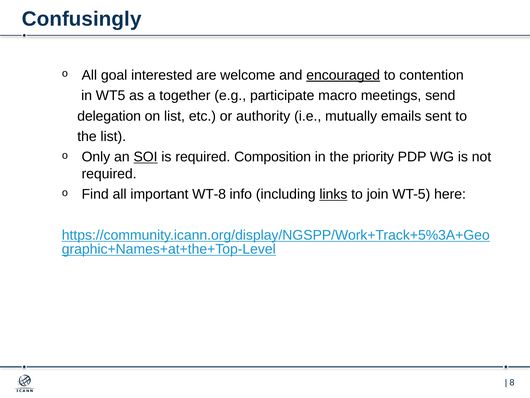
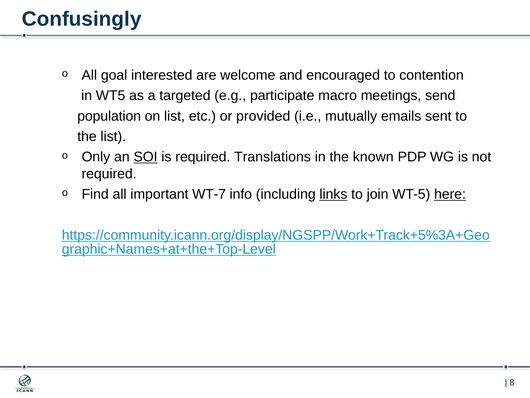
encouraged underline: present -> none
together: together -> targeted
delegation: delegation -> population
authority: authority -> provided
Composition: Composition -> Translations
priority: priority -> known
WT-8: WT-8 -> WT-7
here underline: none -> present
